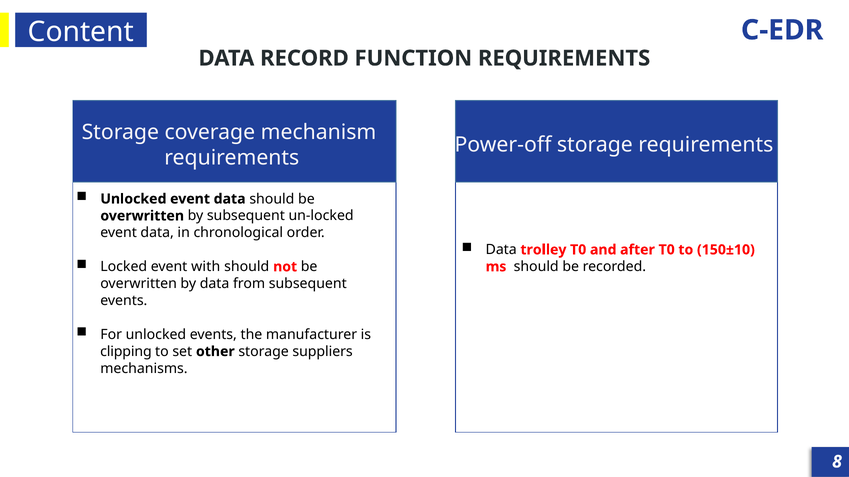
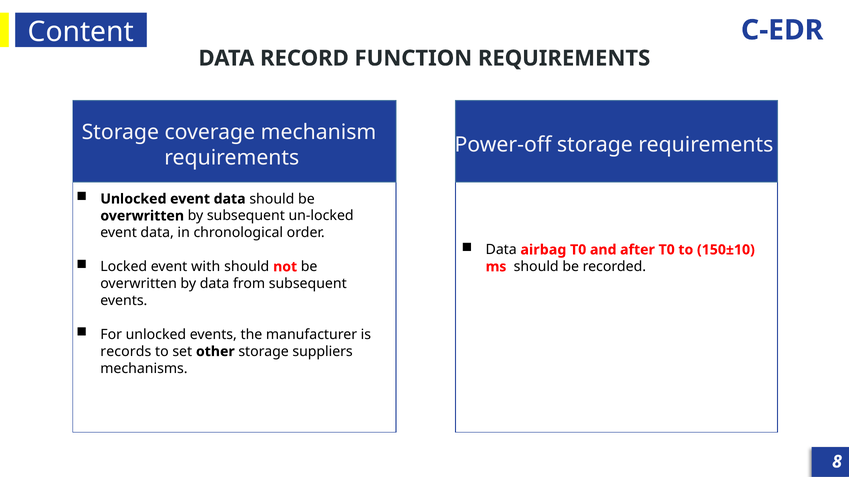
trolley: trolley -> airbag
clipping: clipping -> records
